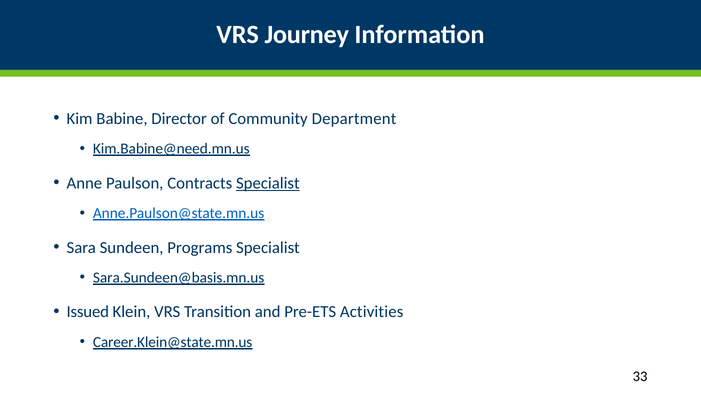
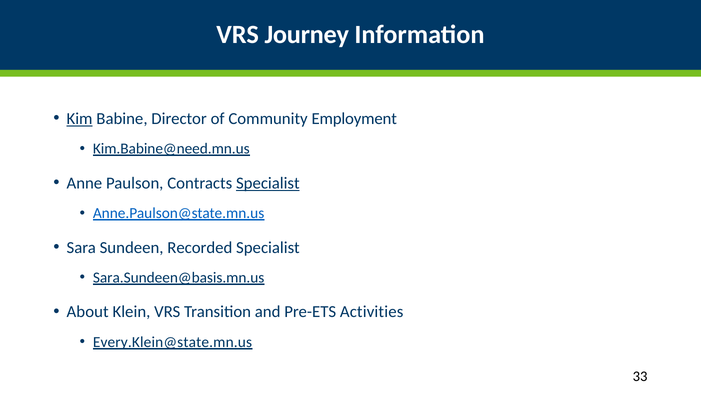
Kim underline: none -> present
Department: Department -> Employment
Programs: Programs -> Recorded
Issued: Issued -> About
Career.Klein@state.mn.us: Career.Klein@state.mn.us -> Every.Klein@state.mn.us
